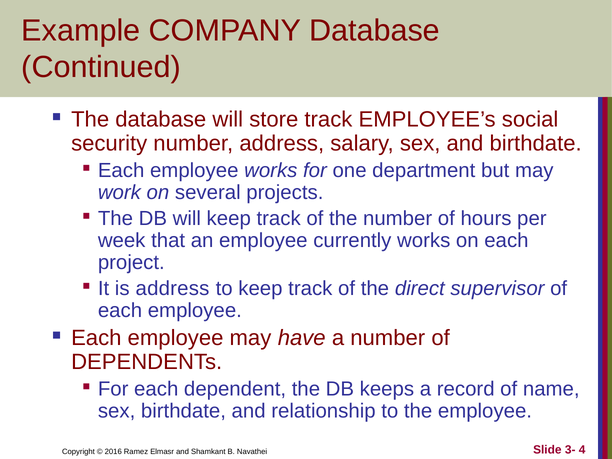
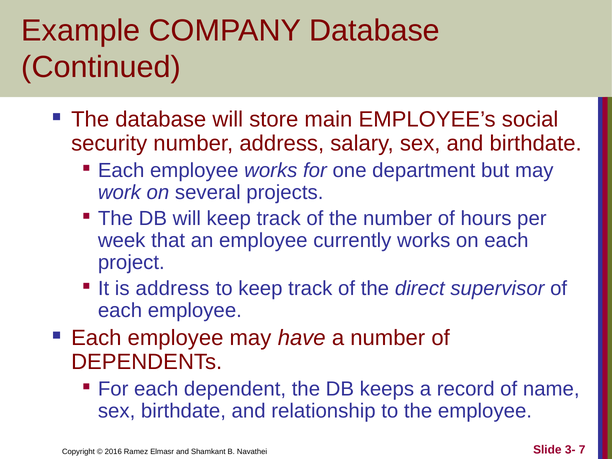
store track: track -> main
4: 4 -> 7
